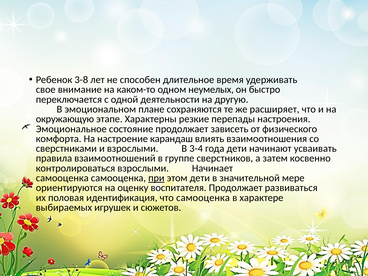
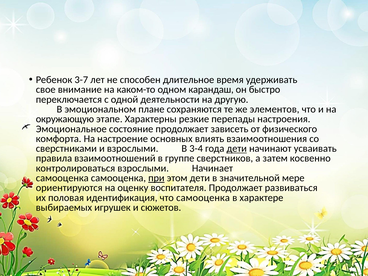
3-8: 3-8 -> 3-7
неумелых: неумелых -> карандаш
расширяет: расширяет -> элементов
карандаш: карандаш -> основных
дети at (237, 149) underline: none -> present
